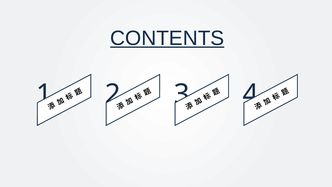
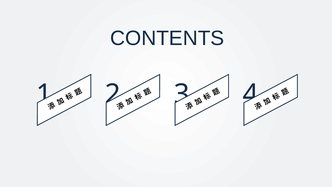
CONTENTS underline: present -> none
